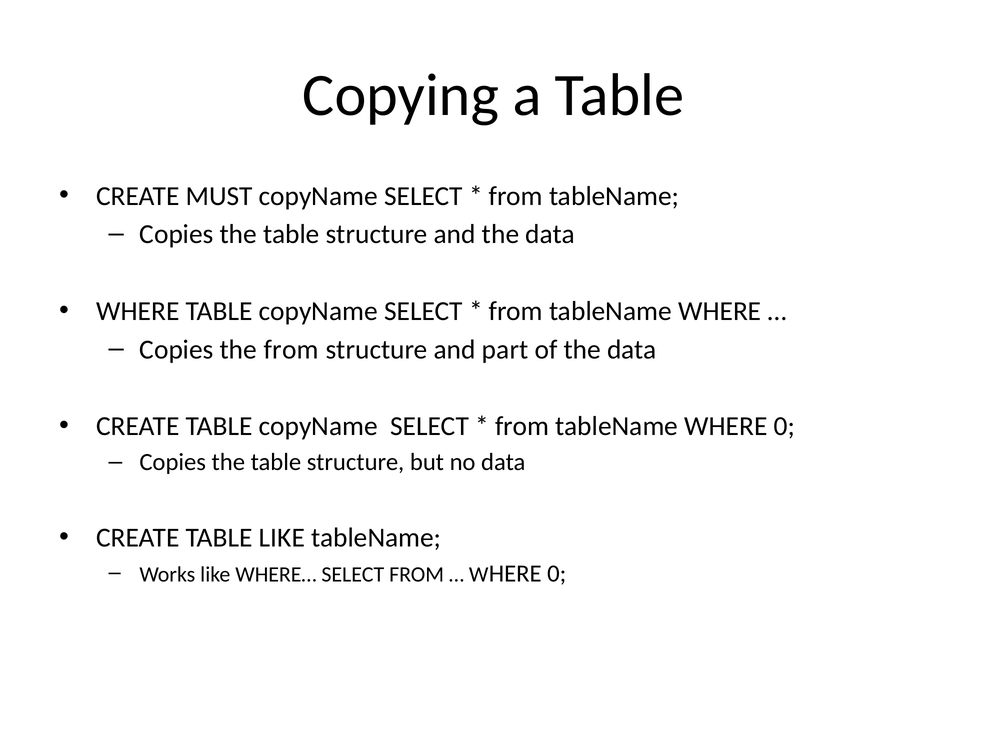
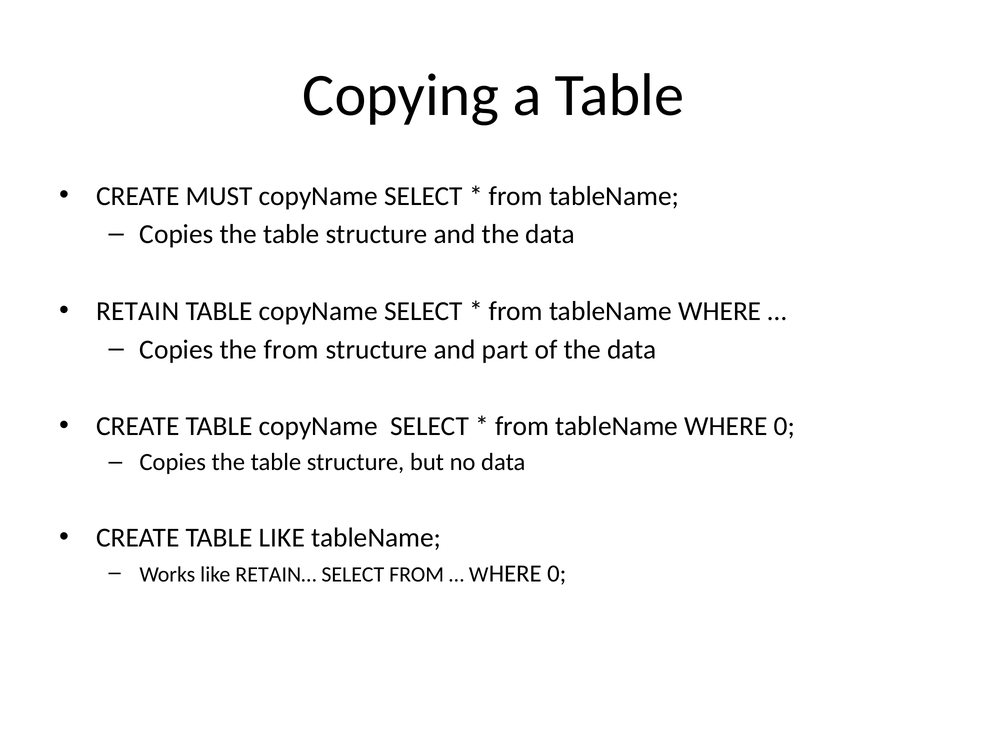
WHERE at (138, 311): WHERE -> RETAIN
WHERE…: WHERE… -> RETAIN…
